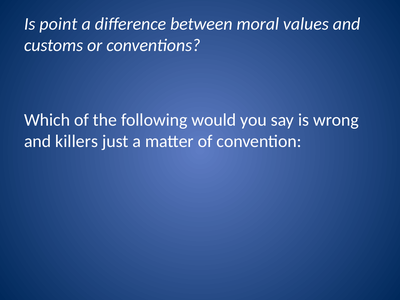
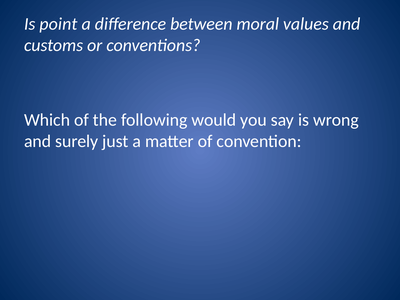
killers: killers -> surely
